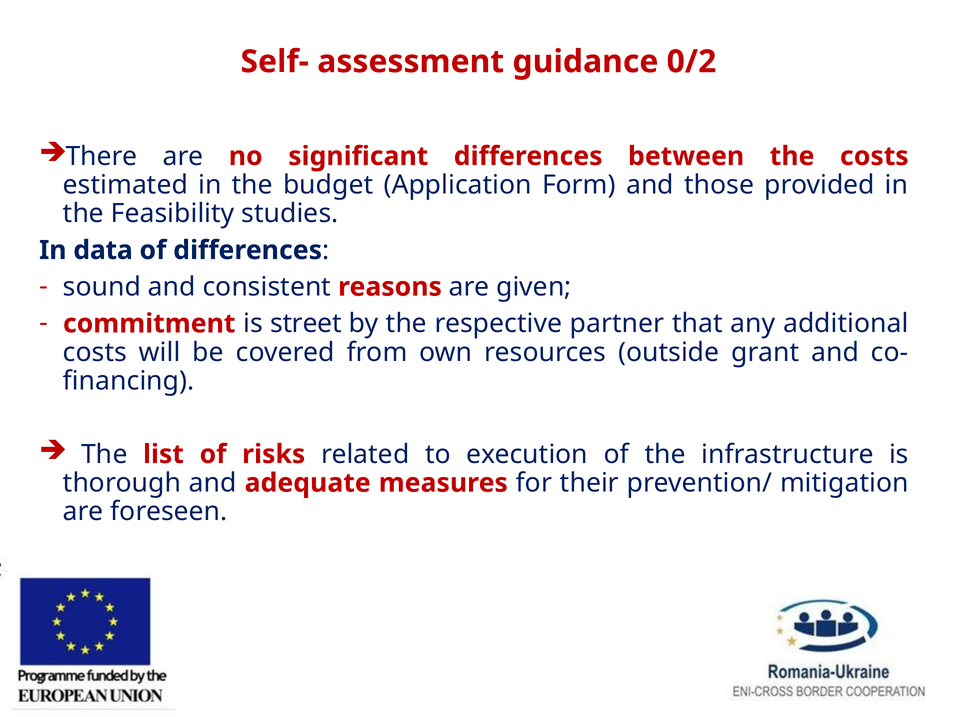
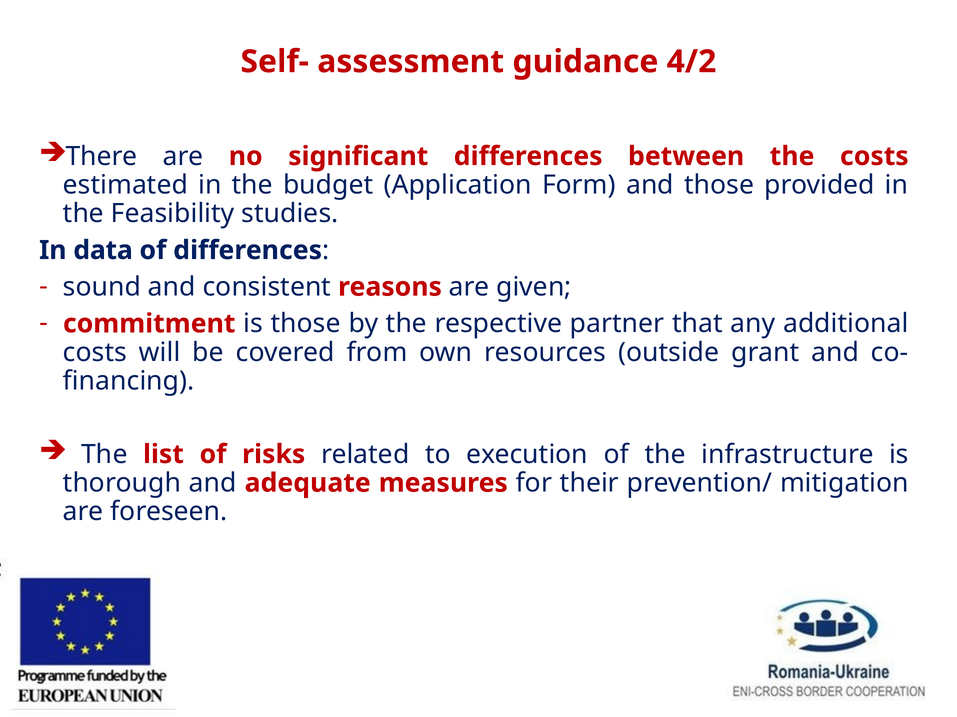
0/2: 0/2 -> 4/2
is street: street -> those
